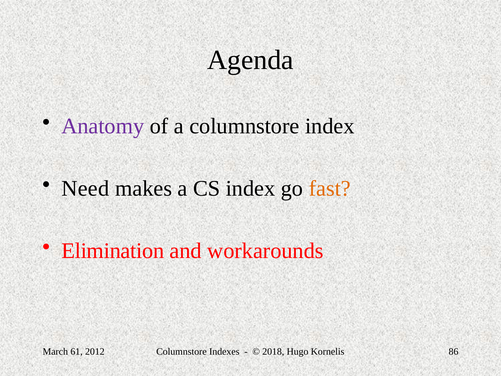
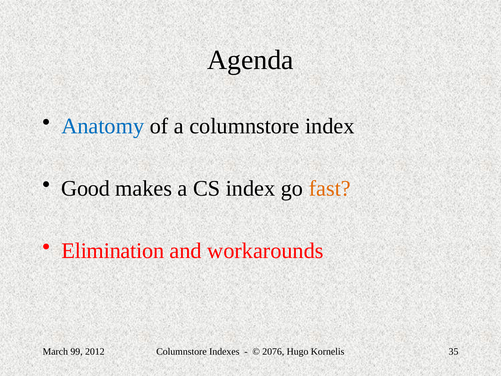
Anatomy colour: purple -> blue
Need: Need -> Good
61: 61 -> 99
2018: 2018 -> 2076
86: 86 -> 35
